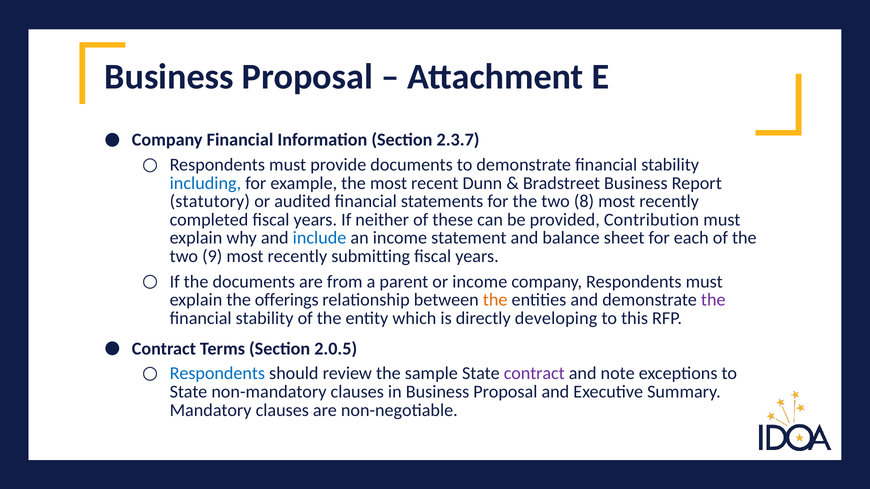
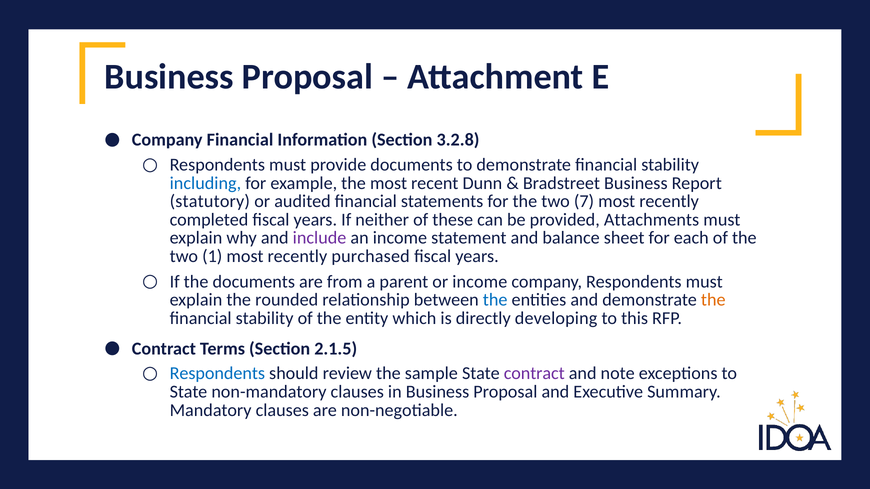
2.3.7: 2.3.7 -> 3.2.8
8: 8 -> 7
Contribution: Contribution -> Attachments
include colour: blue -> purple
9: 9 -> 1
submitting: submitting -> purchased
offerings: offerings -> rounded
the at (495, 300) colour: orange -> blue
the at (713, 300) colour: purple -> orange
2.0.5: 2.0.5 -> 2.1.5
